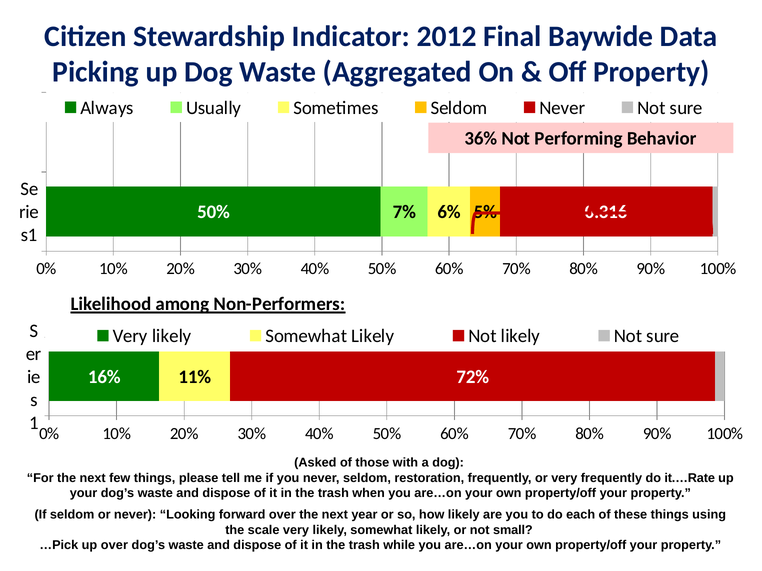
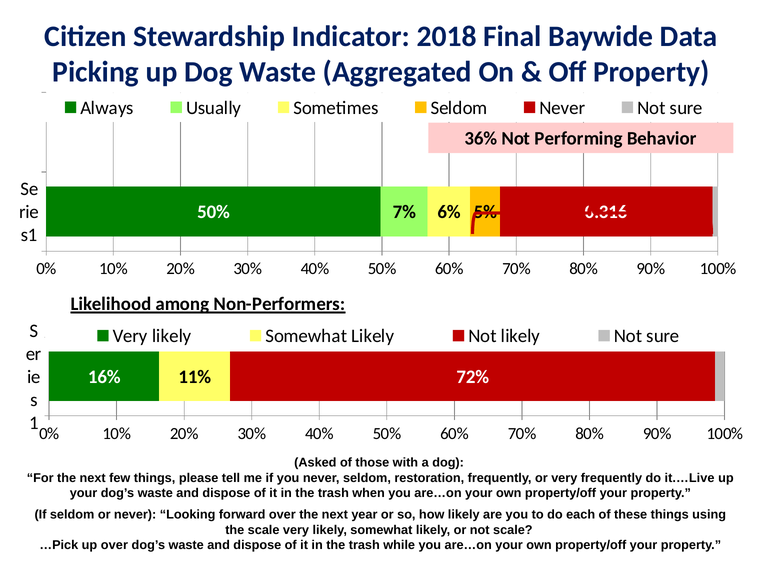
2012: 2012 -> 2018
it.…Rate: it.…Rate -> it.…Live
not small: small -> scale
